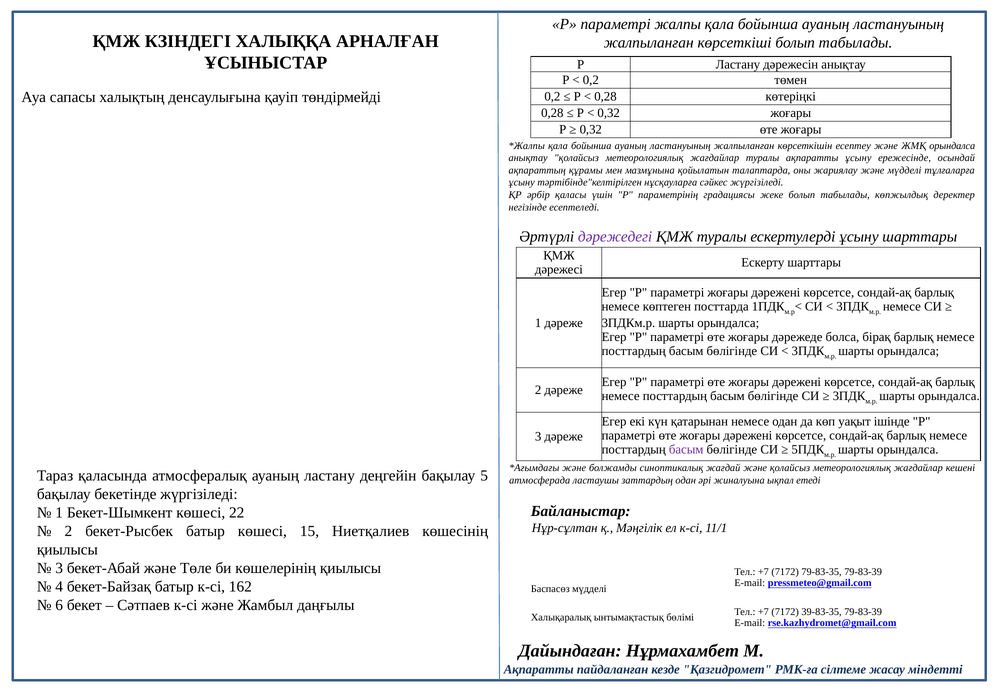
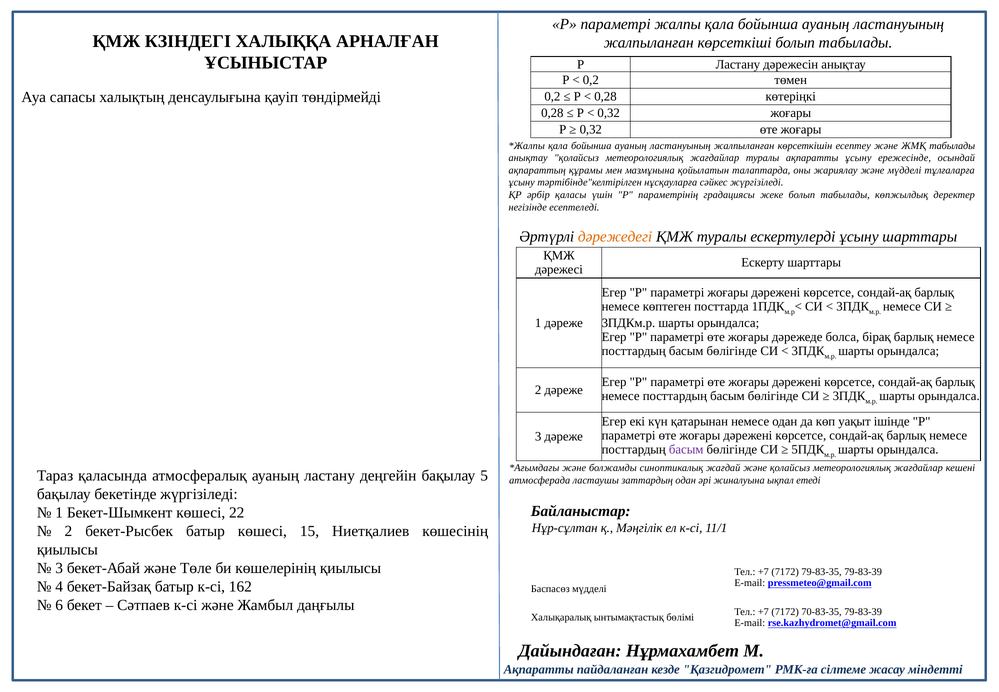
ЖМҚ орындалса: орындалса -> табылады
дәрежедегі colour: purple -> orange
39-83-35: 39-83-35 -> 70-83-35
